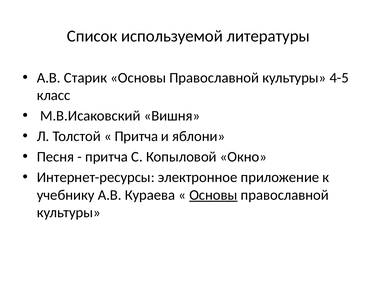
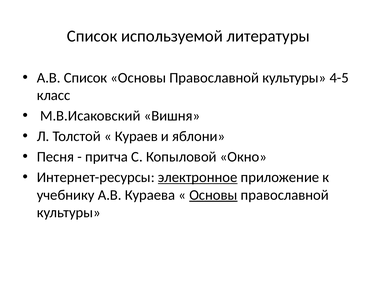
А.В Старик: Старик -> Список
Притча at (136, 136): Притча -> Кураев
электронное underline: none -> present
